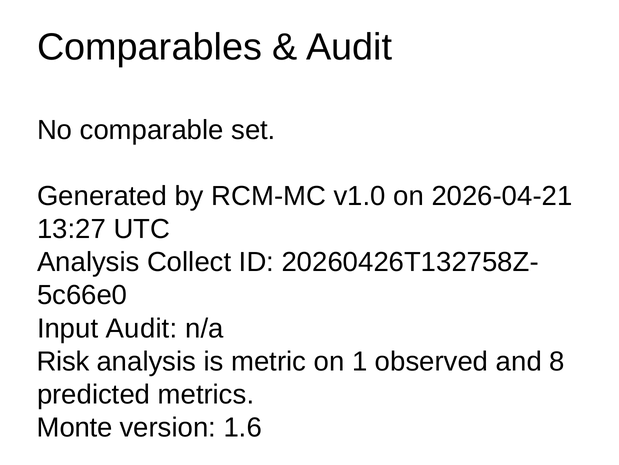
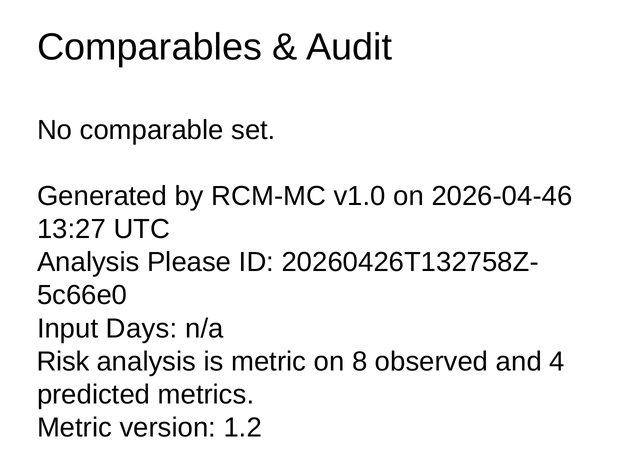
2026-04-21: 2026-04-21 -> 2026-04-46
Collect: Collect -> Please
Input Audit: Audit -> Days
1: 1 -> 8
8: 8 -> 4
Monte at (75, 427): Monte -> Metric
1.6: 1.6 -> 1.2
